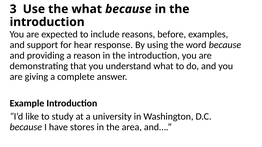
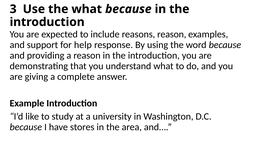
reasons before: before -> reason
hear: hear -> help
